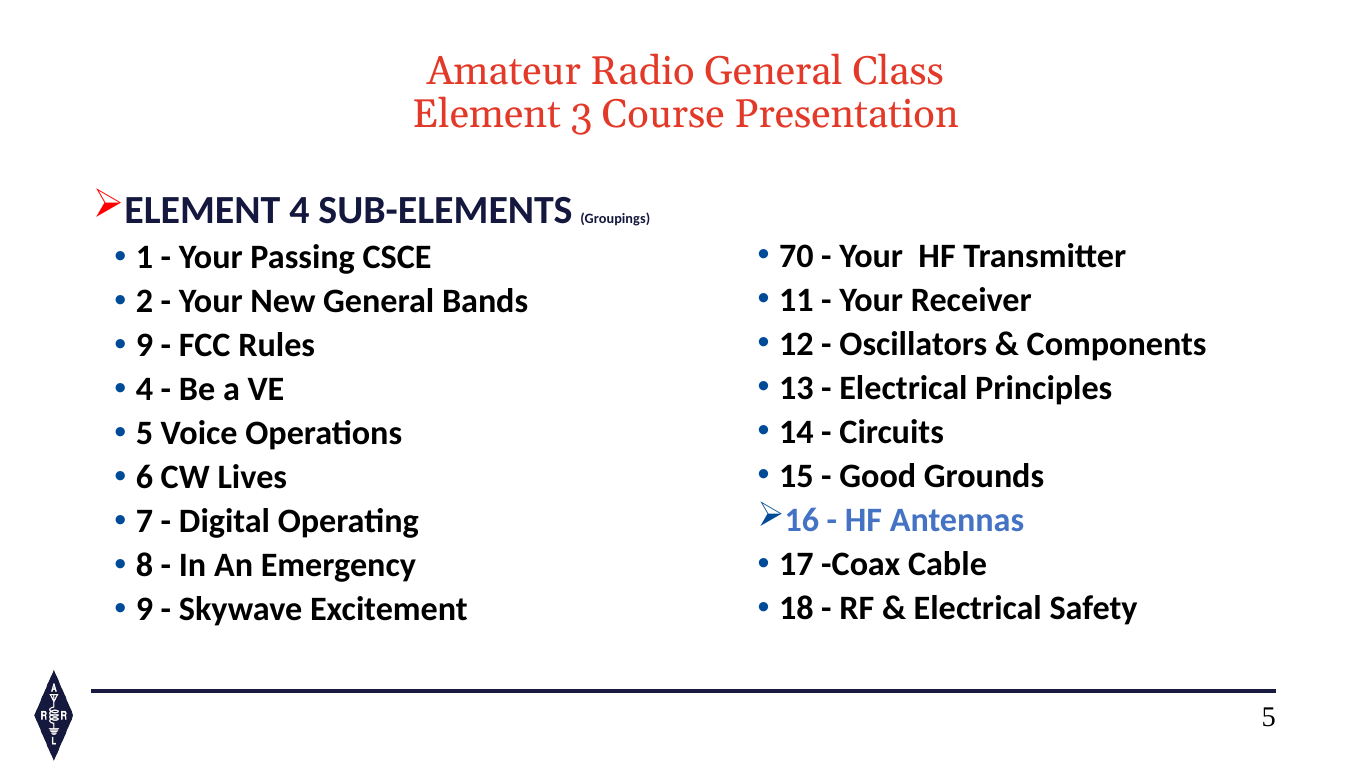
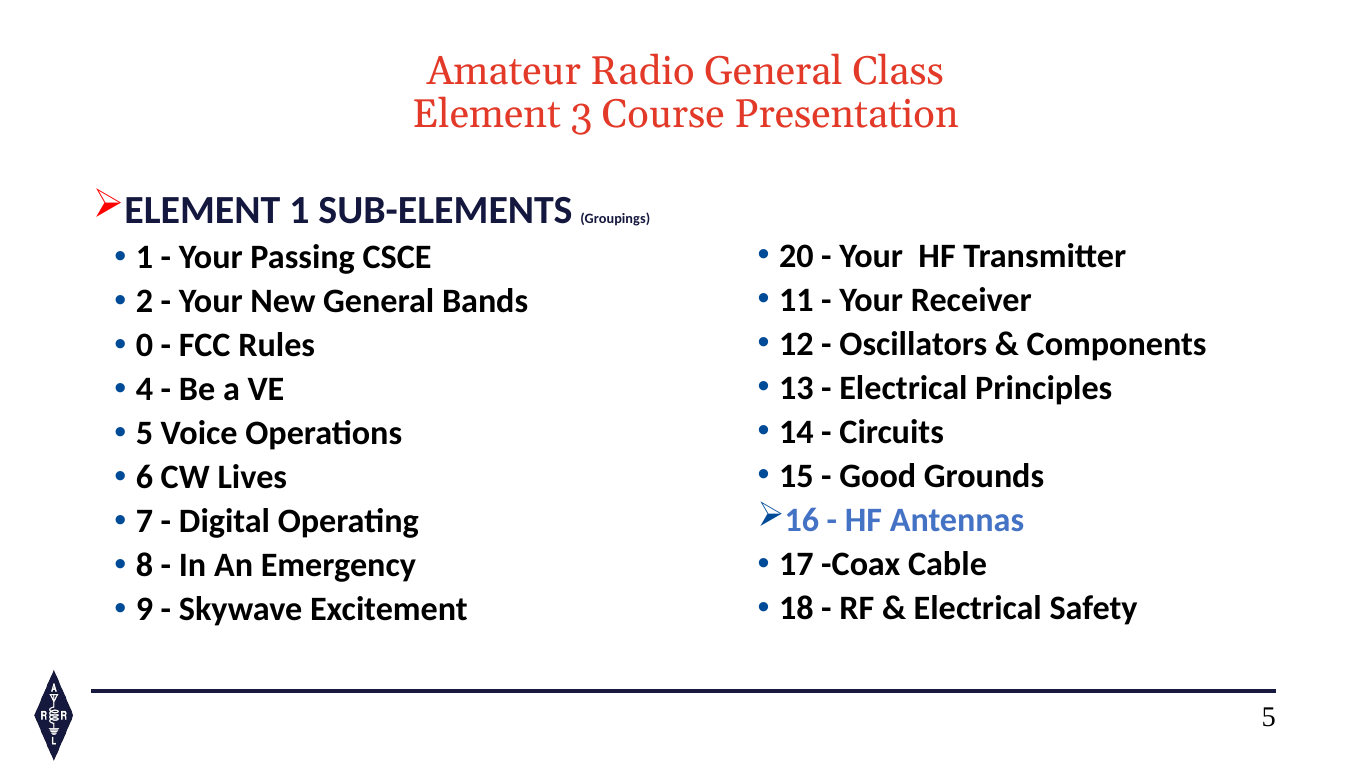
ELEMENT 4: 4 -> 1
70: 70 -> 20
9 at (145, 345): 9 -> 0
